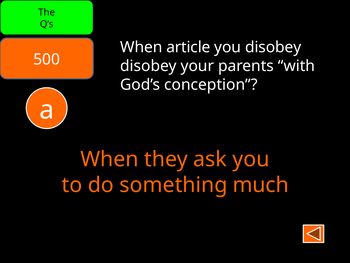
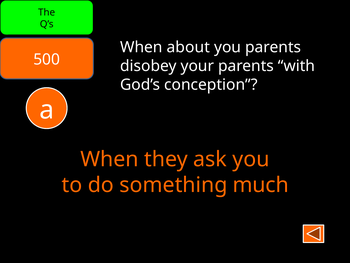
article: article -> about
you disobey: disobey -> parents
